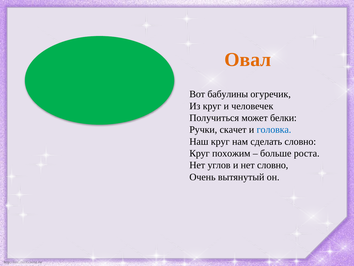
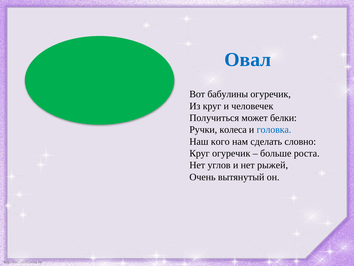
Овал colour: orange -> blue
скачет: скачет -> колеса
Наш круг: круг -> кого
Круг похожим: похожим -> огуречик
нет словно: словно -> рыжей
